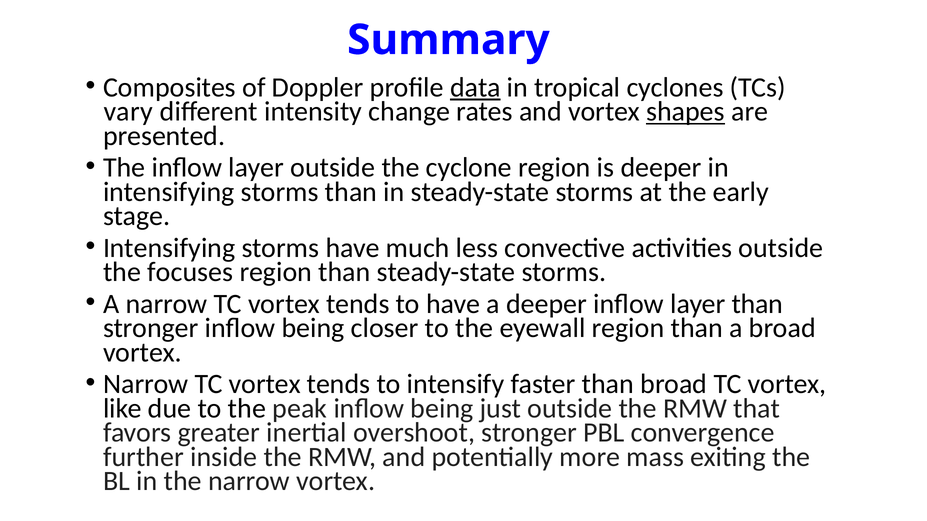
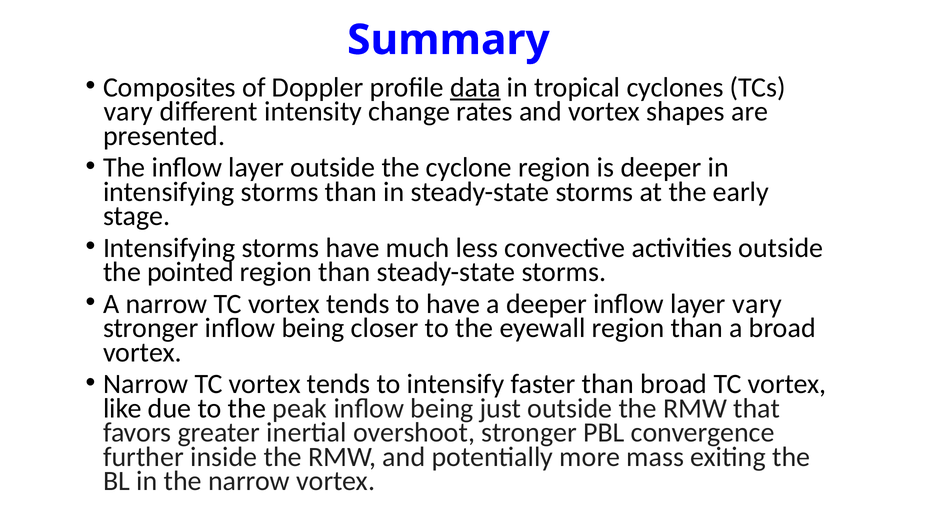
shapes underline: present -> none
focuses: focuses -> pointed
layer than: than -> vary
